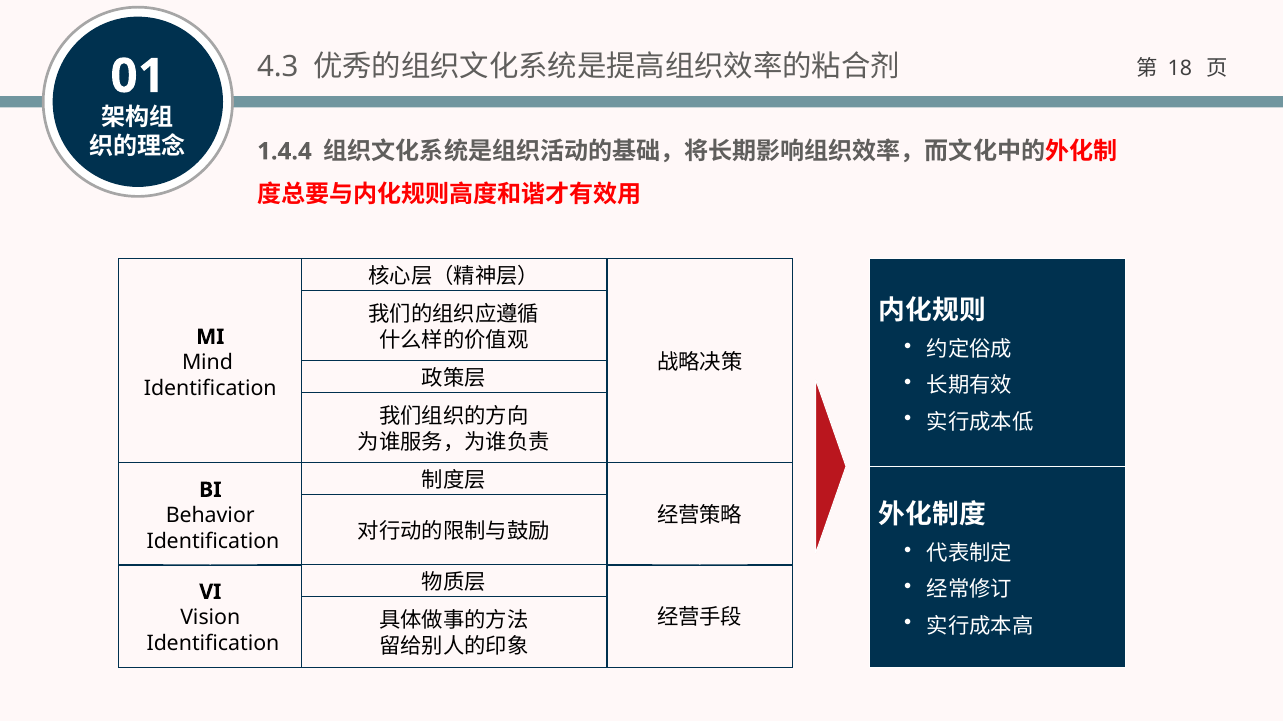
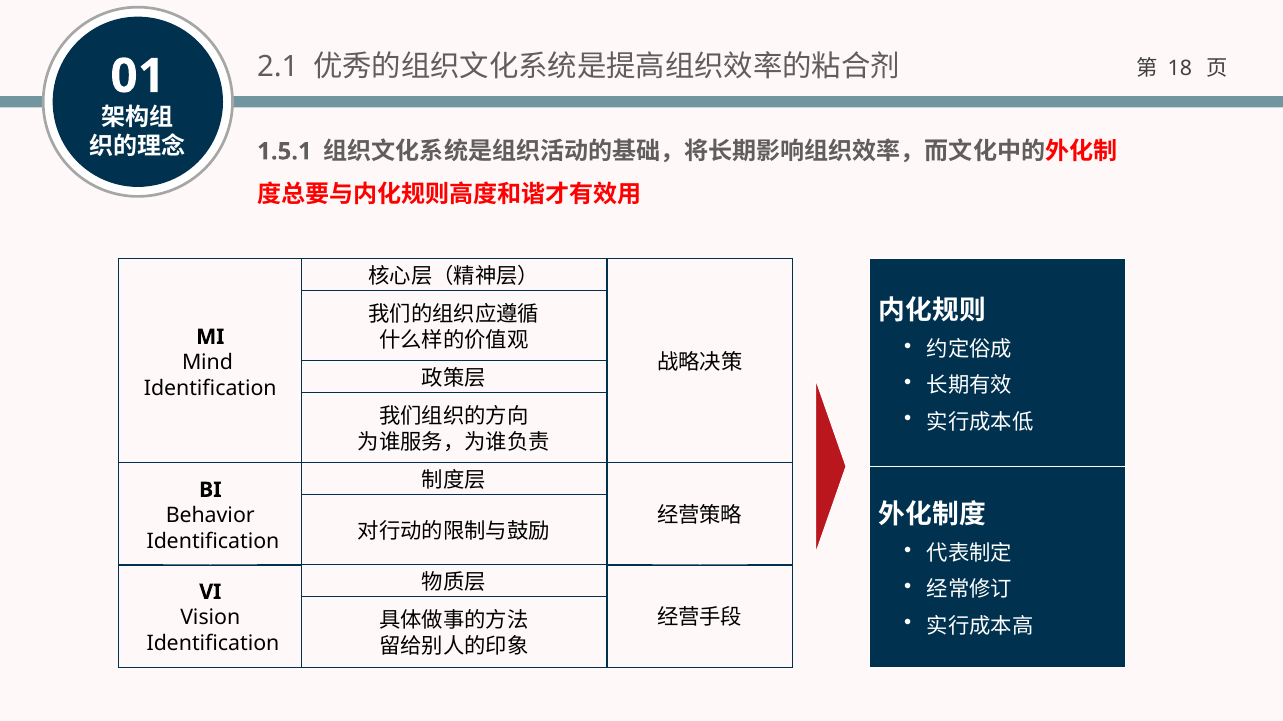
4.3: 4.3 -> 2.1
1.4.4: 1.4.4 -> 1.5.1
